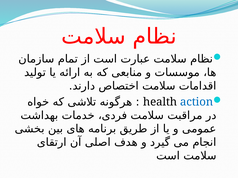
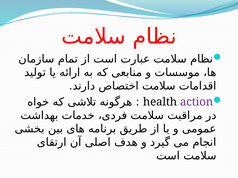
action colour: blue -> purple
